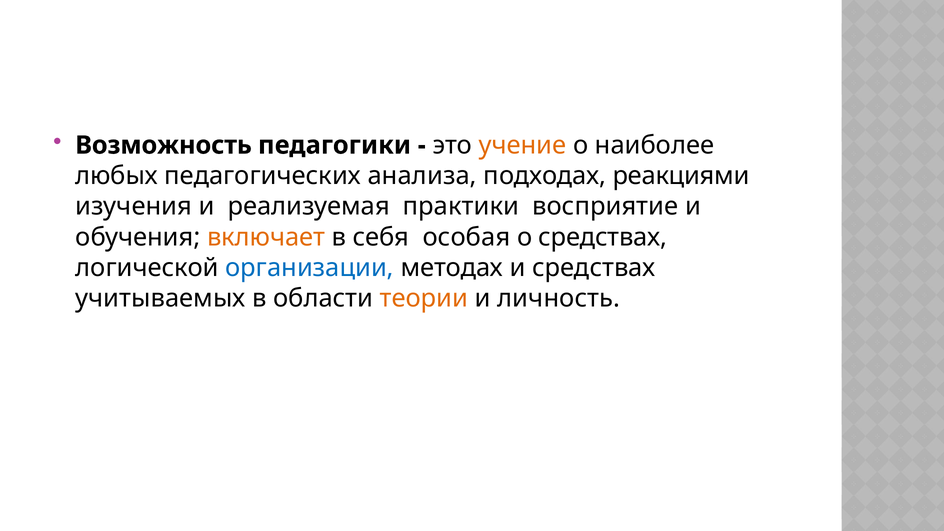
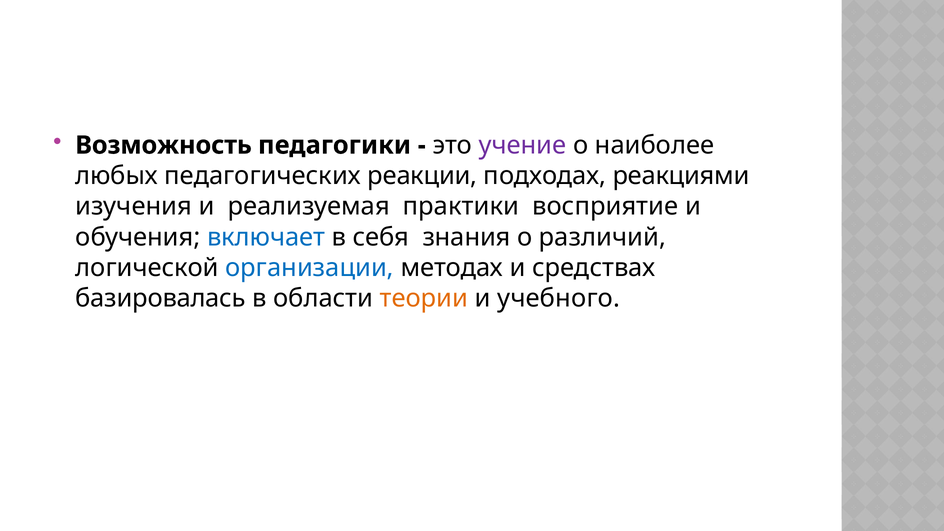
учение colour: orange -> purple
анализа: анализа -> реакции
включает colour: orange -> blue
особая: особая -> знания
о средствах: средствах -> различий
учитываемых: учитываемых -> базировалась
личность: личность -> учебного
